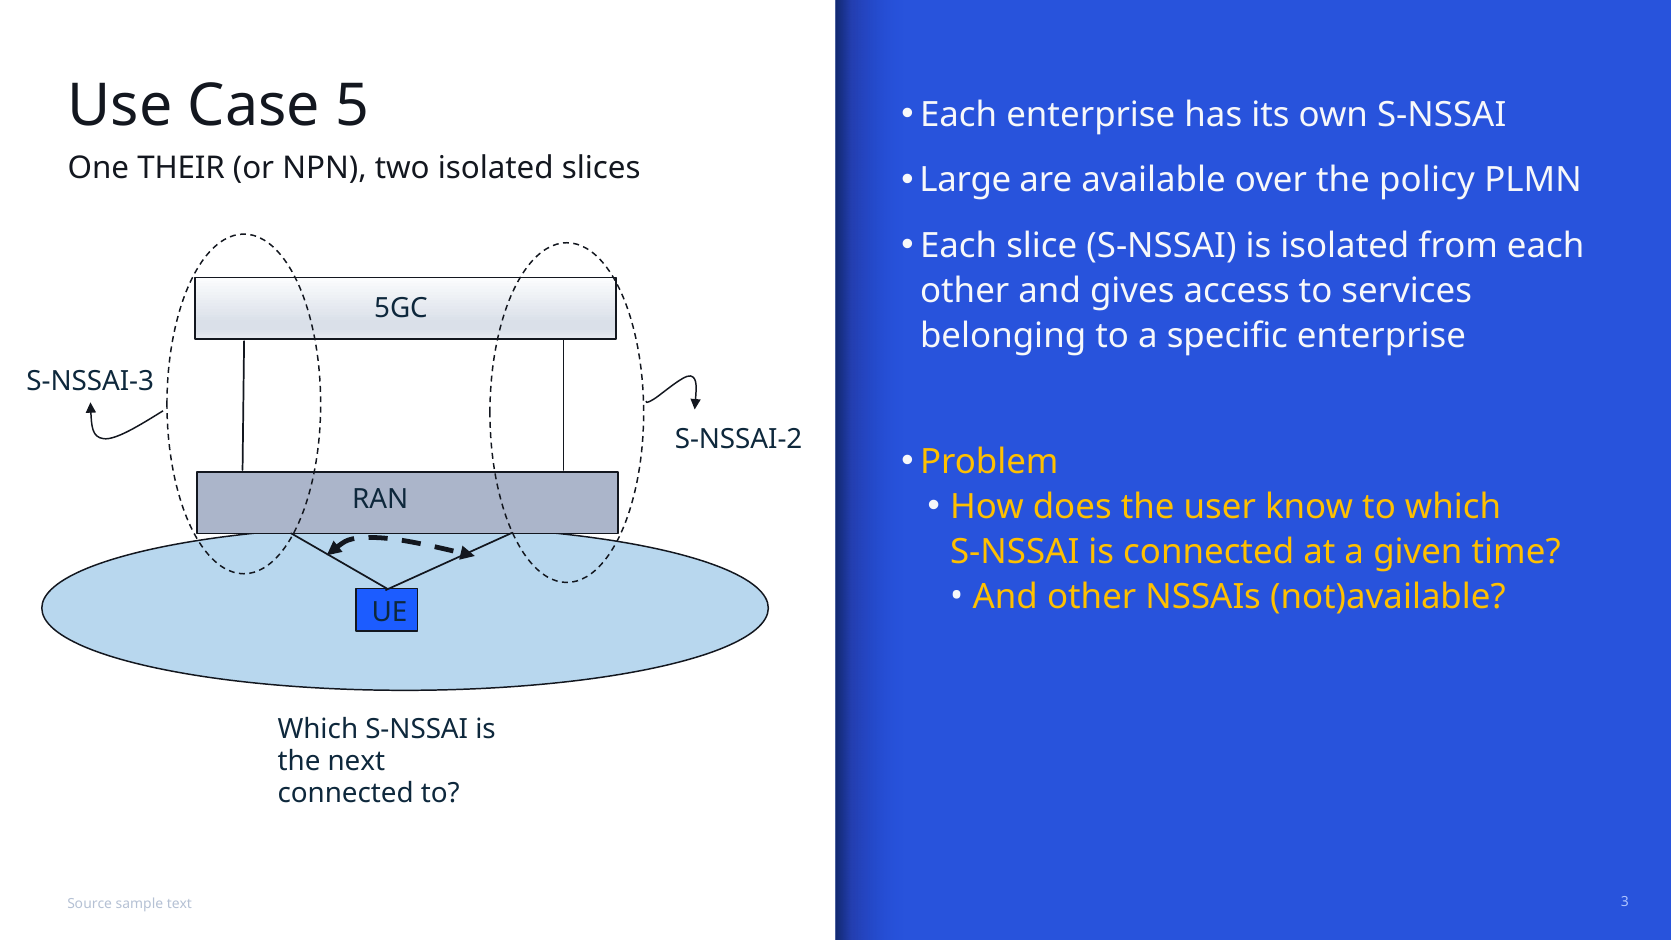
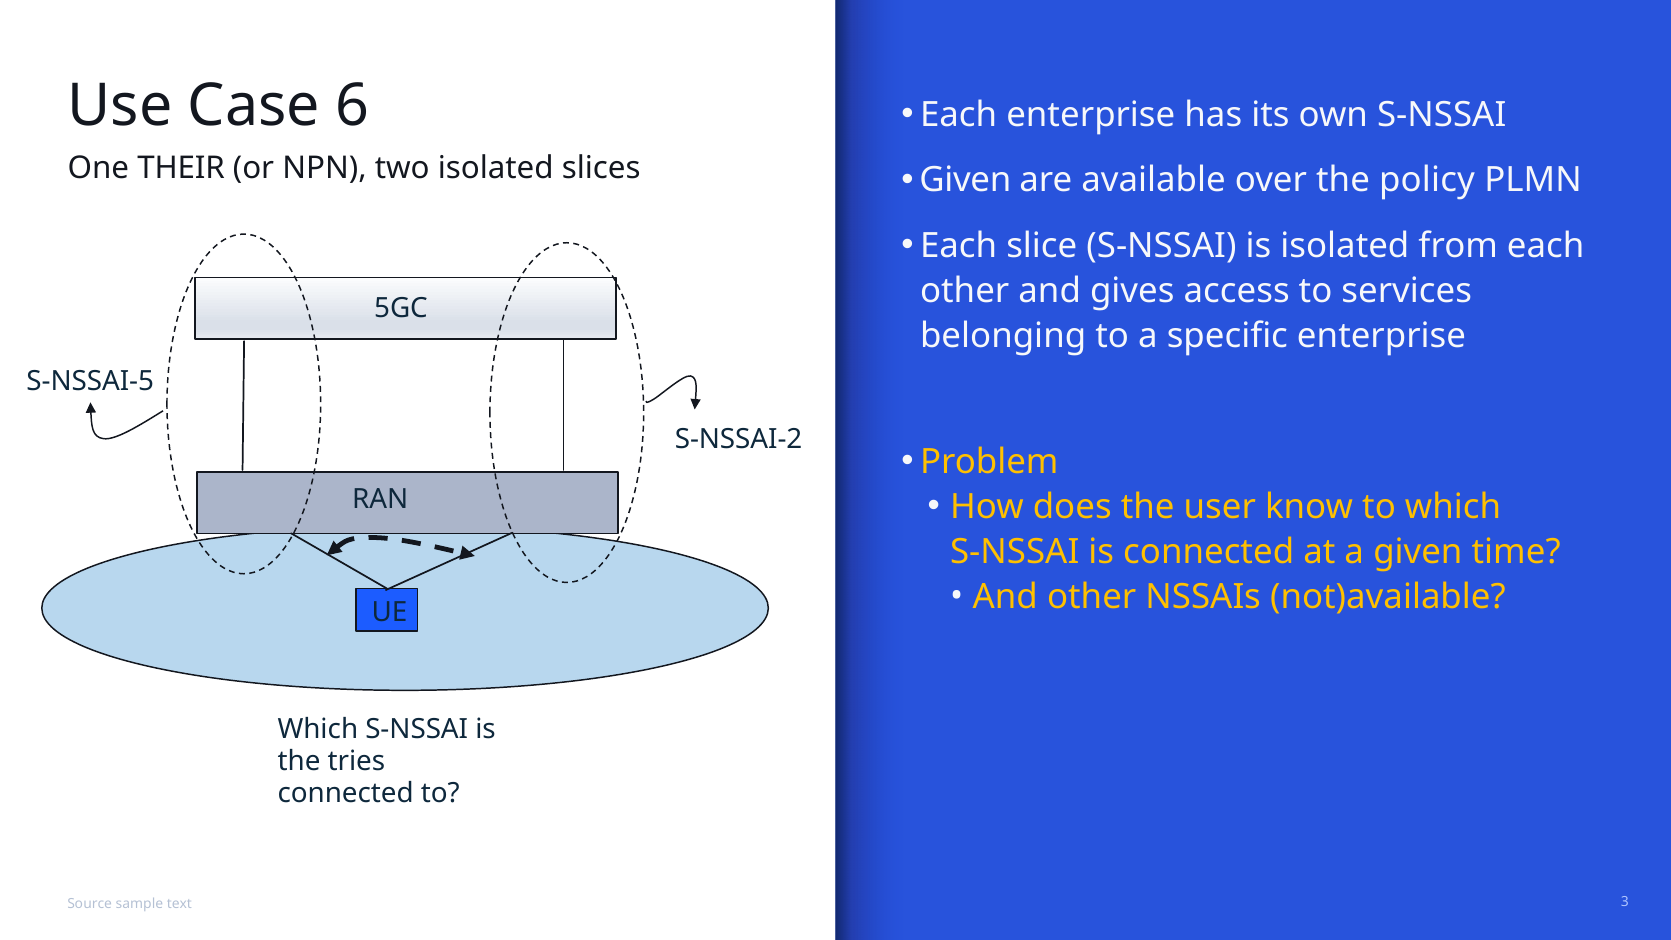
5: 5 -> 6
Large at (965, 180): Large -> Given
S-NSSAI-3: S-NSSAI-3 -> S-NSSAI-5
next: next -> tries
